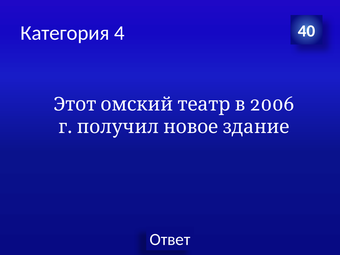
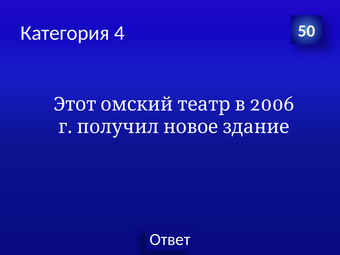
40: 40 -> 50
